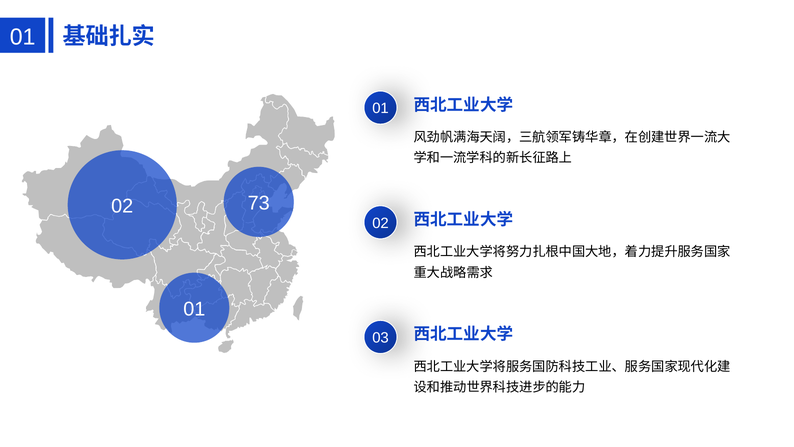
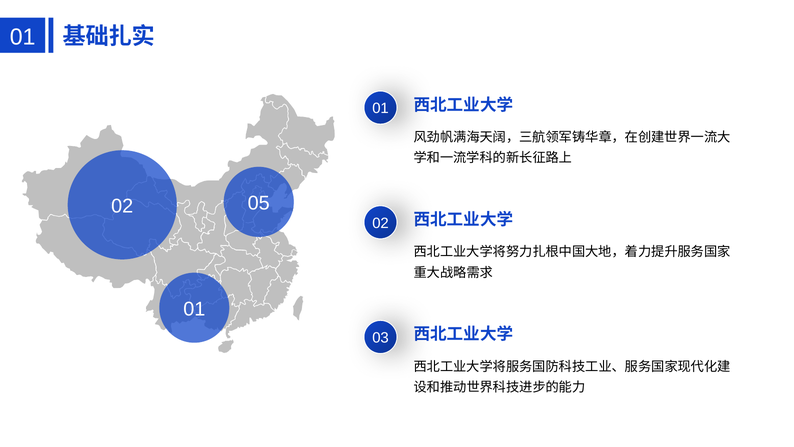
73: 73 -> 05
